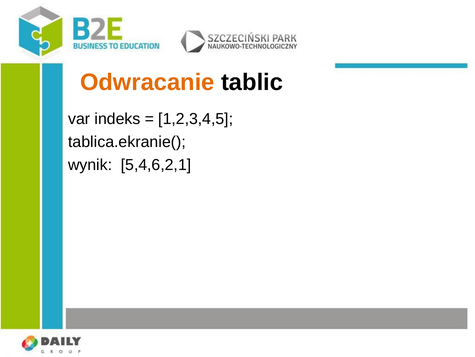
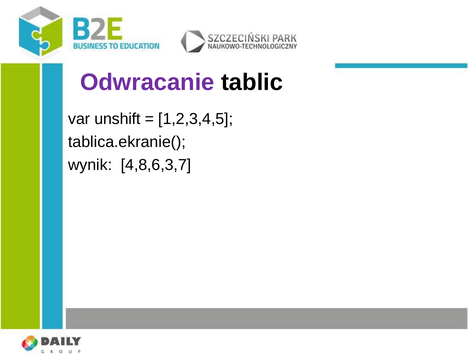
Odwracanie colour: orange -> purple
indeks: indeks -> unshift
5,4,6,2,1: 5,4,6,2,1 -> 4,8,6,3,7
